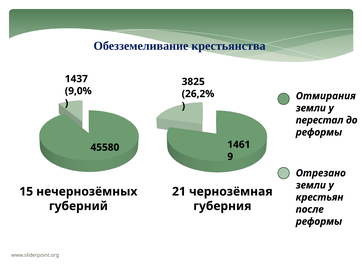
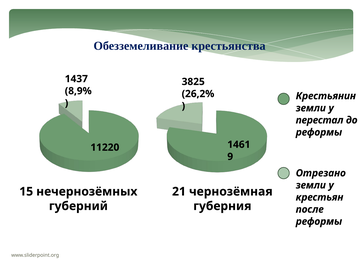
9,0%: 9,0% -> 8,9%
Отмирания: Отмирания -> Крестьянин
45580: 45580 -> 11220
